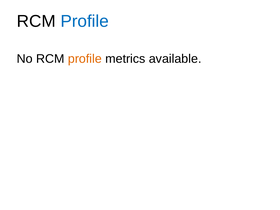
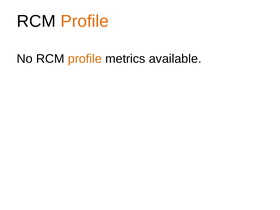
Profile at (85, 21) colour: blue -> orange
